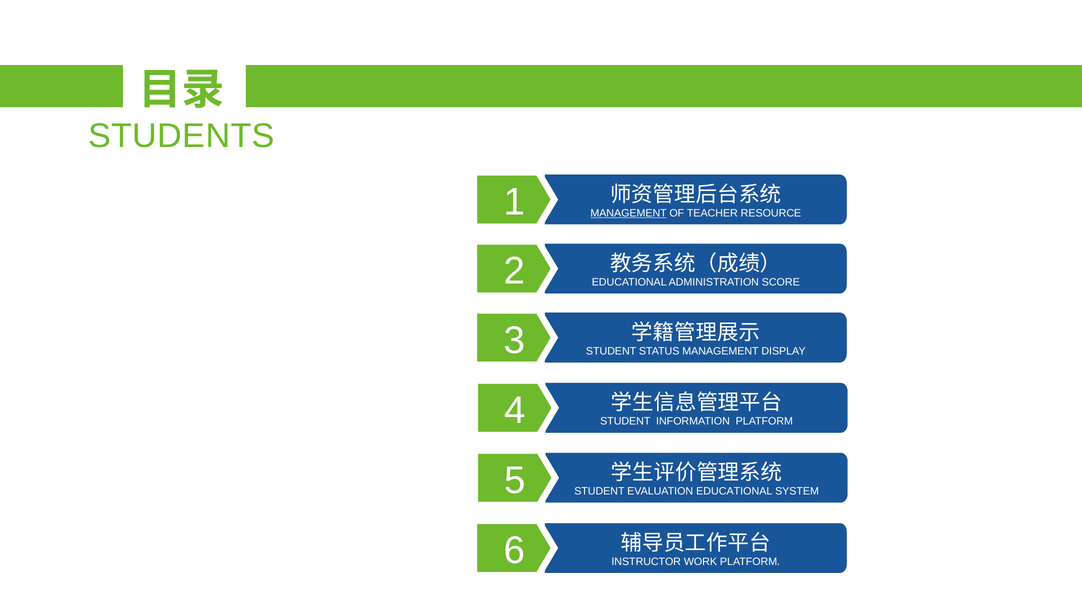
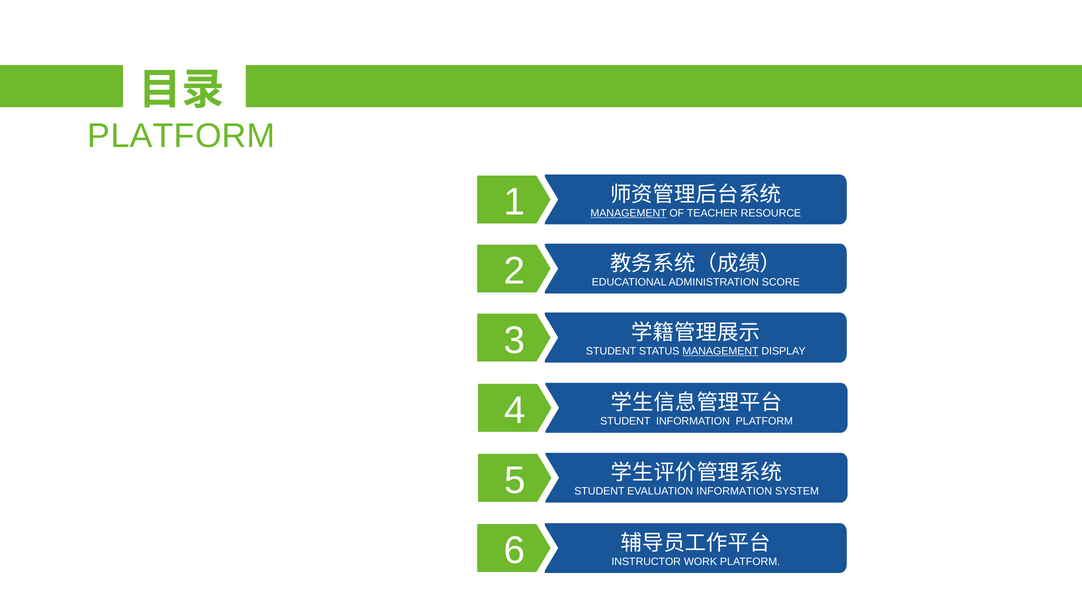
STUDENTS at (181, 136): STUDENTS -> PLATFORM
MANAGEMENT at (720, 351) underline: none -> present
EVALUATION EDUCATIONAL: EDUCATIONAL -> INFORMATION
